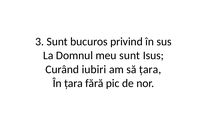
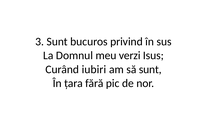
meu sunt: sunt -> verzi
să țara: țara -> sunt
